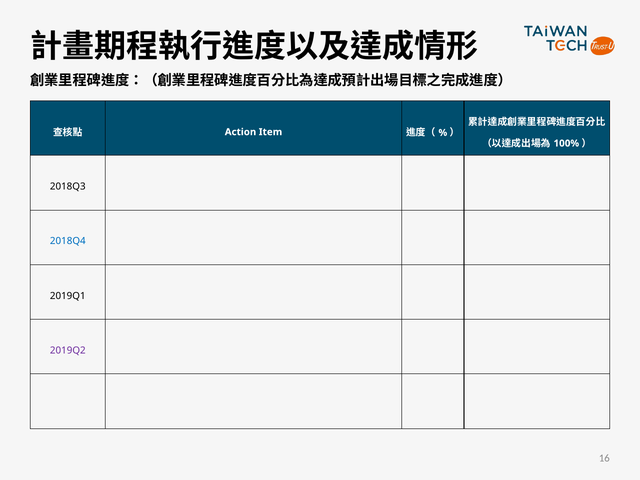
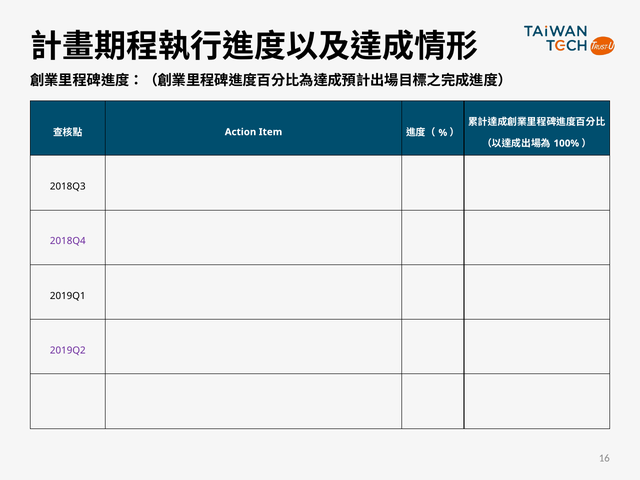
2018Q4 colour: blue -> purple
